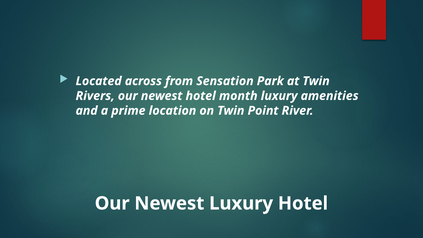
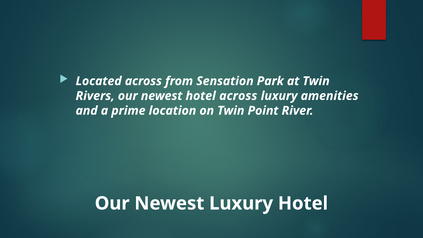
hotel month: month -> across
